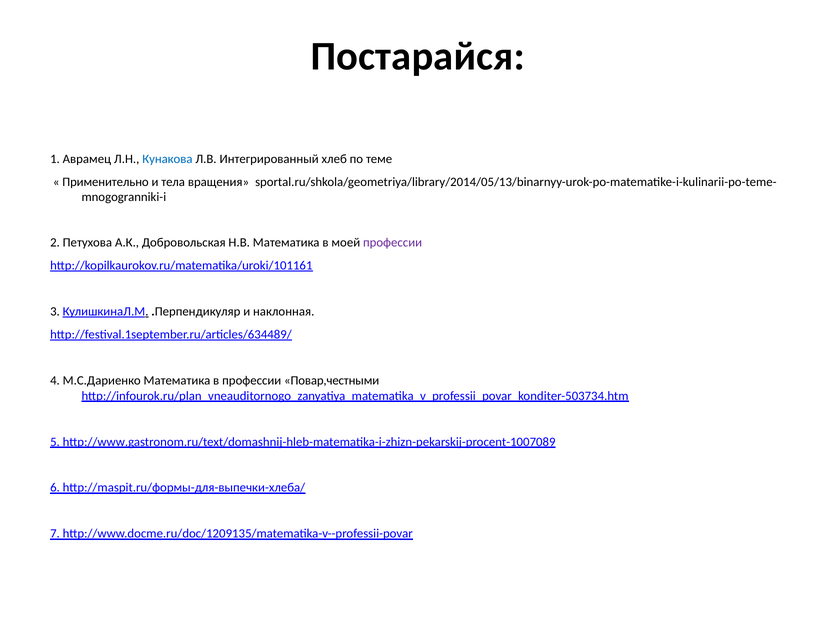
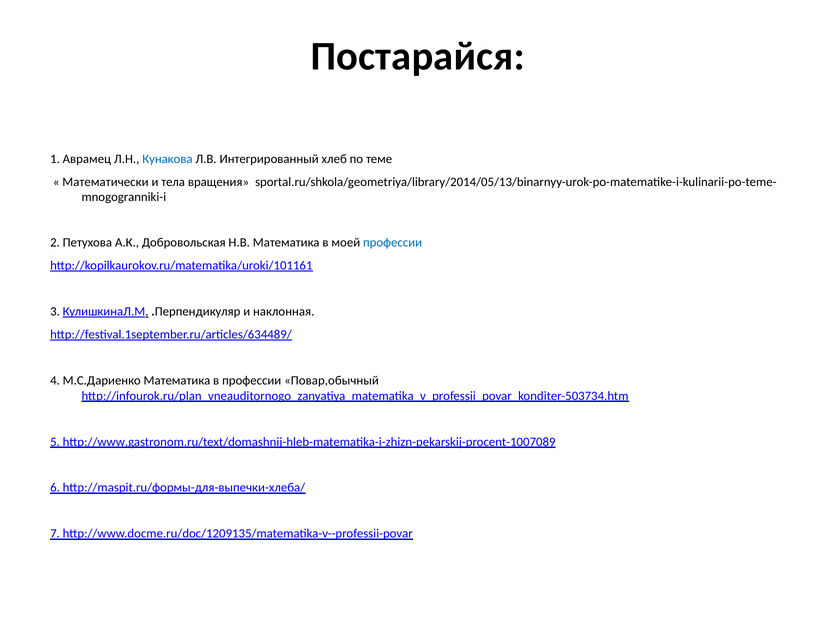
Применительно: Применительно -> Математически
профессии at (393, 243) colour: purple -> blue
Повар,честными: Повар,честными -> Повар,обычный
